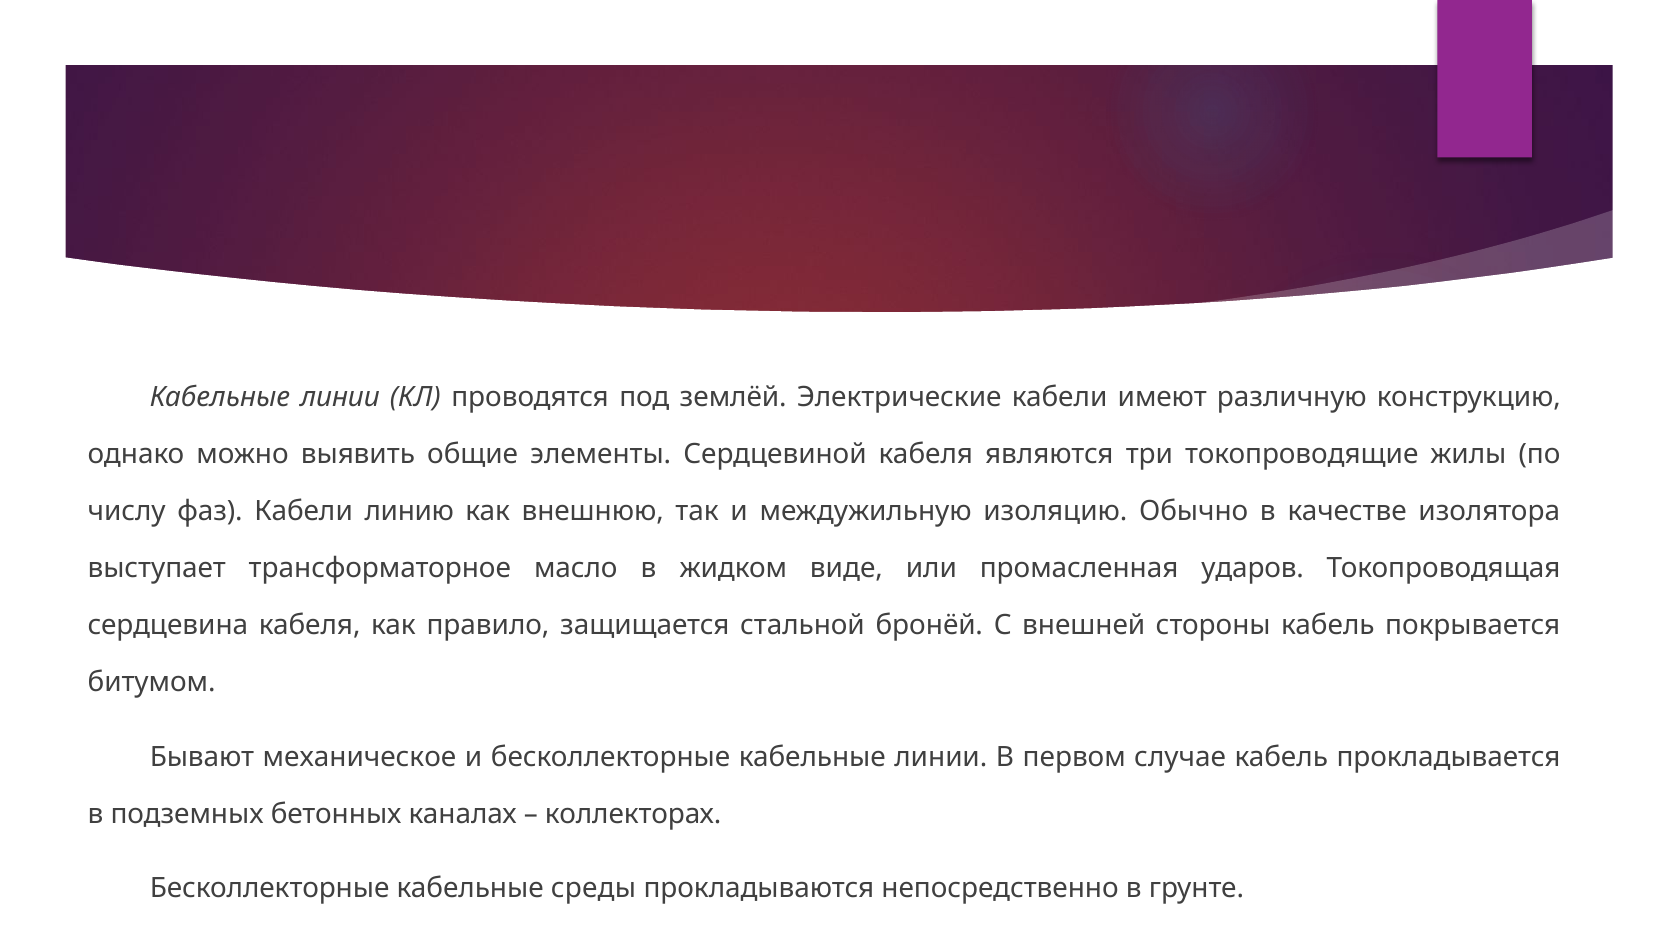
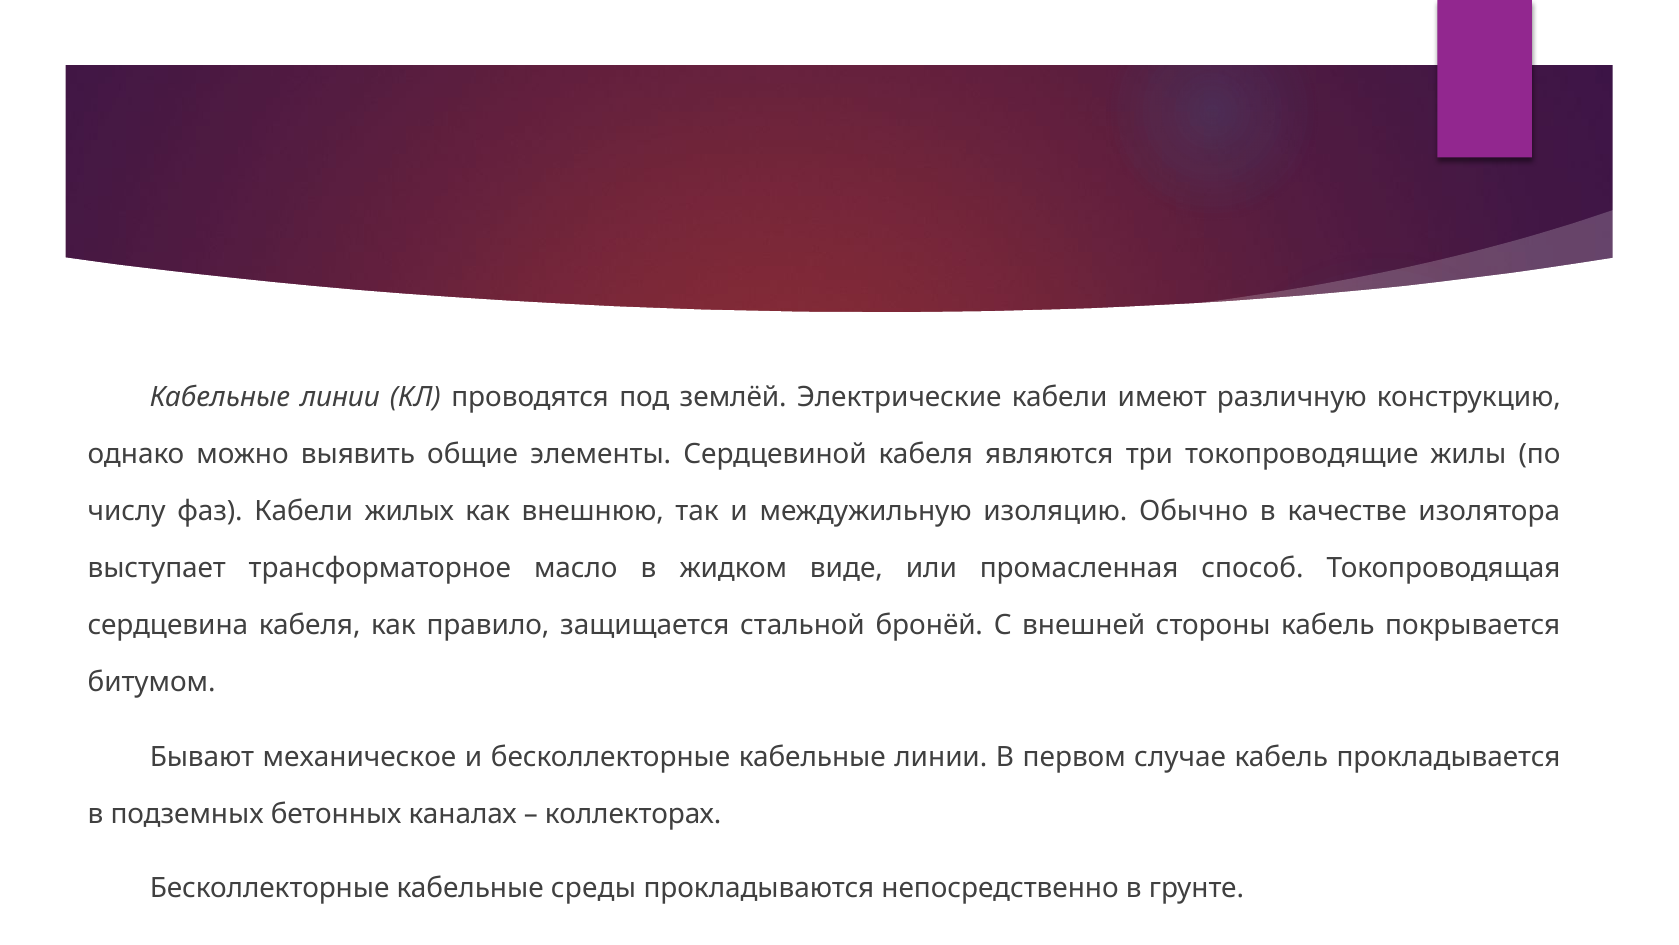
линию: линию -> жилых
ударов: ударов -> способ
